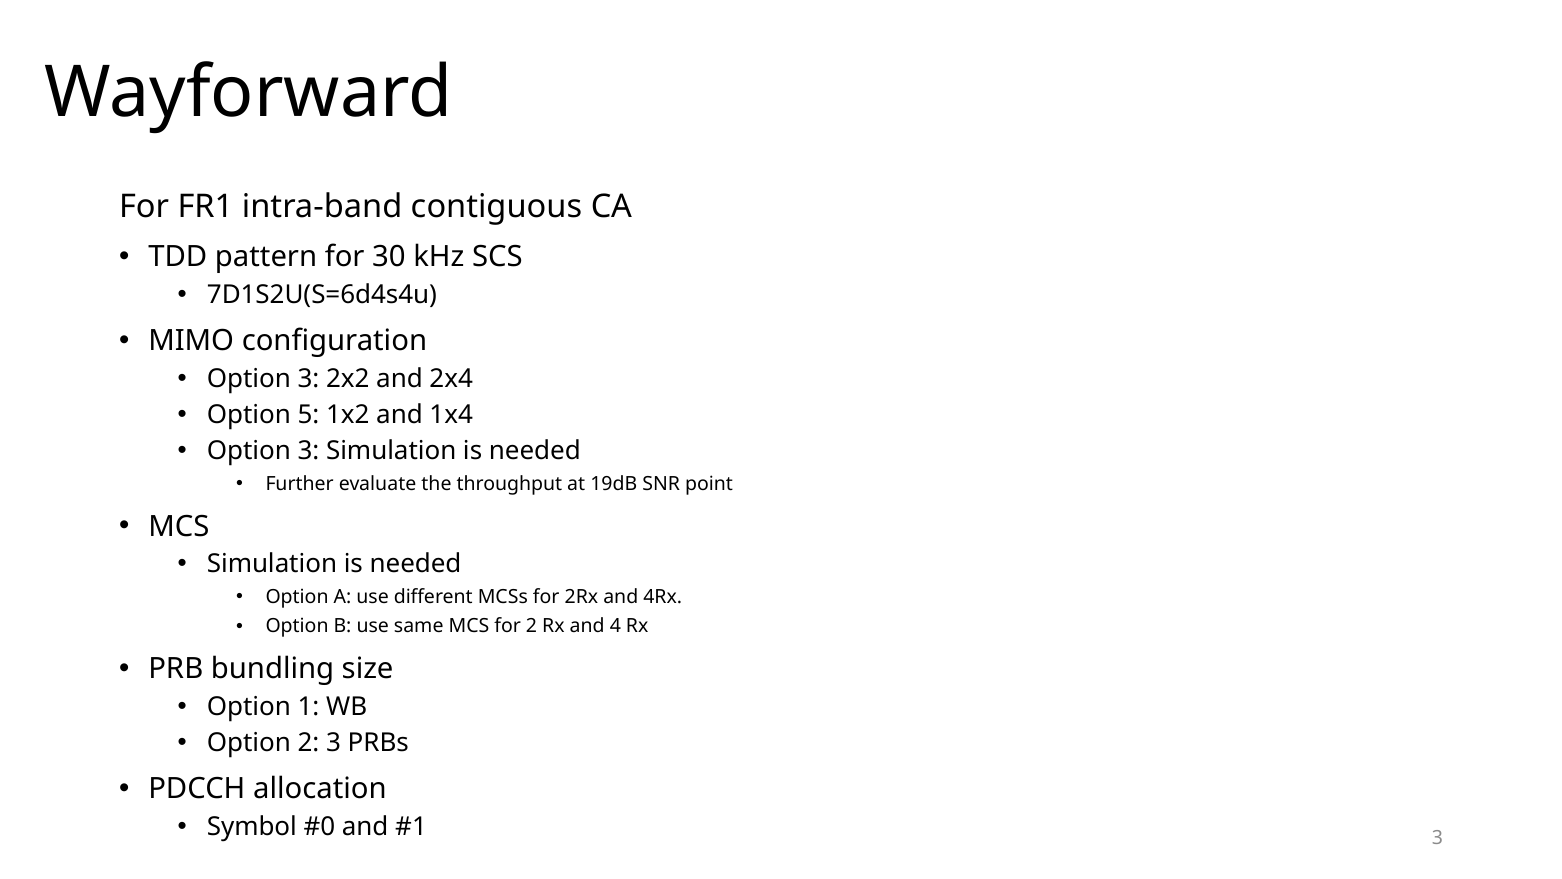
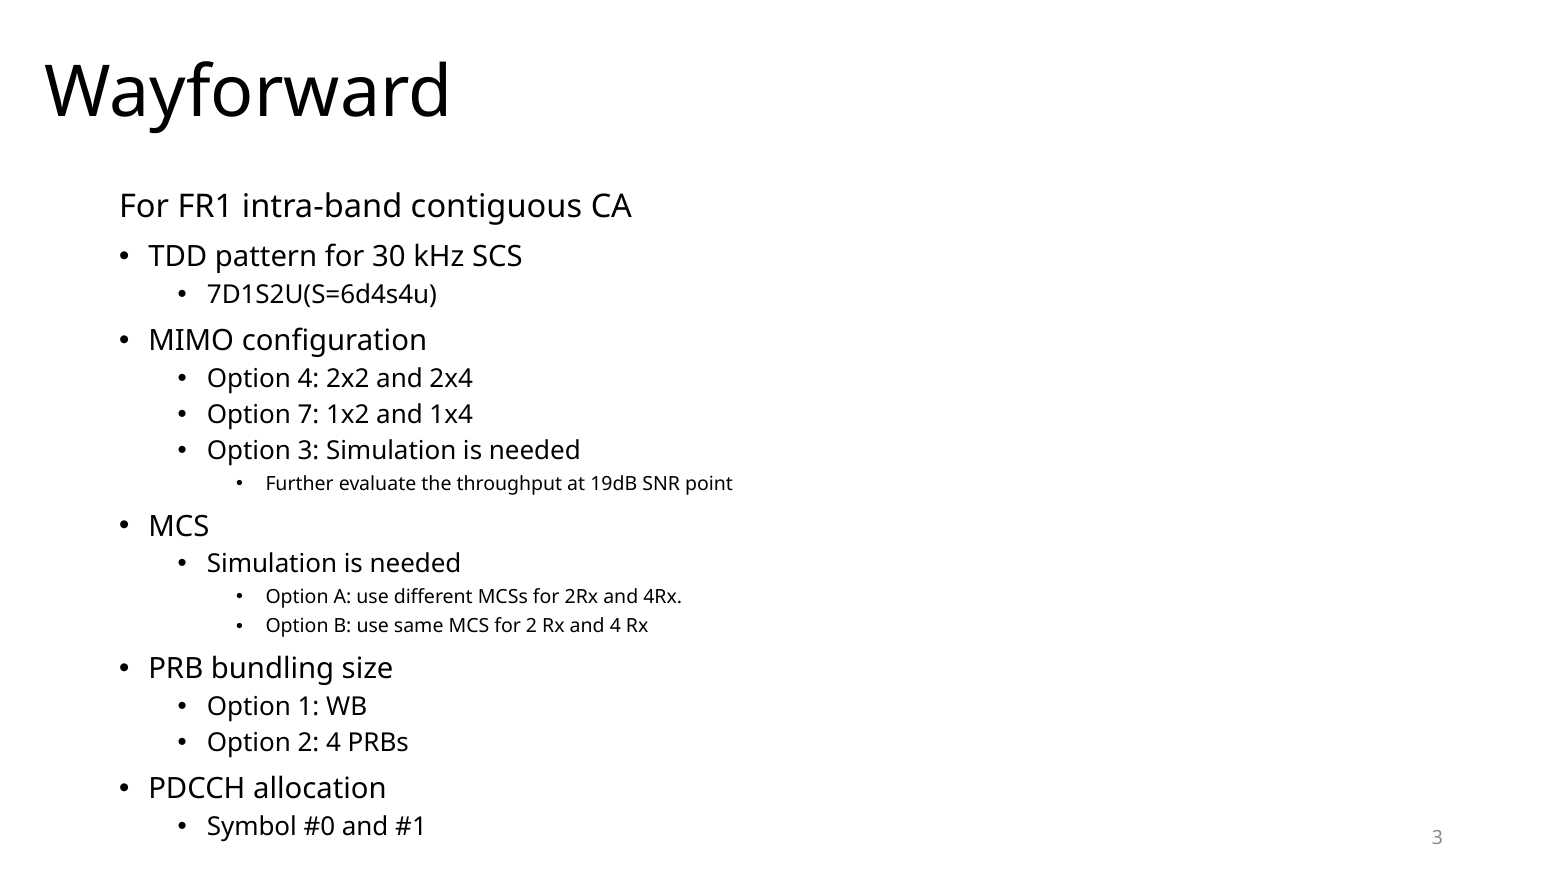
3 at (309, 379): 3 -> 4
5: 5 -> 7
2 3: 3 -> 4
